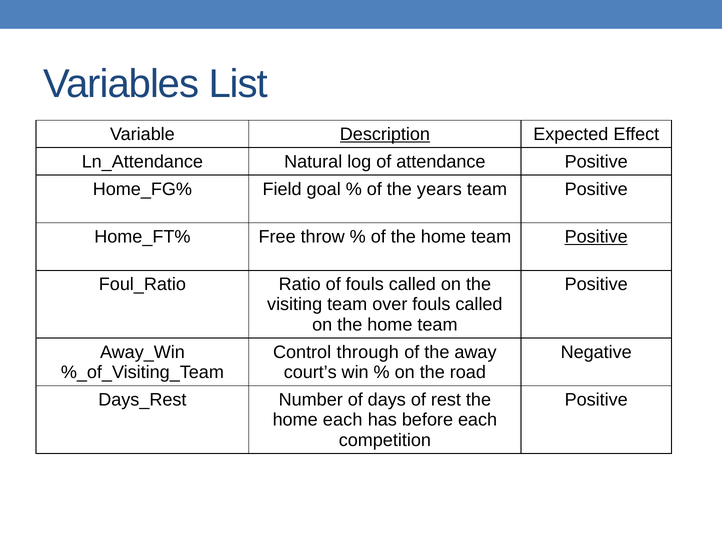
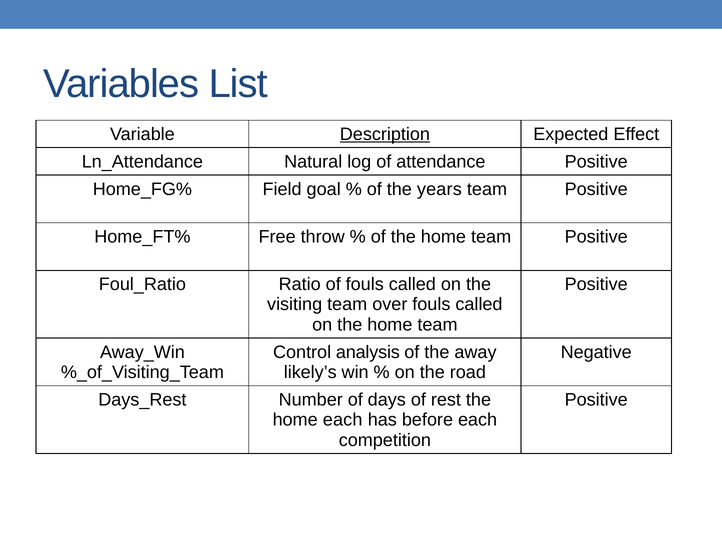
Positive at (596, 237) underline: present -> none
through: through -> analysis
court’s: court’s -> likely’s
